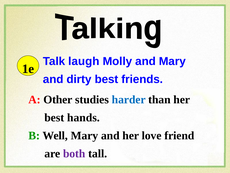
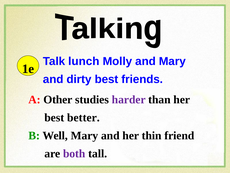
laugh: laugh -> lunch
harder colour: blue -> purple
hands: hands -> better
love: love -> thin
